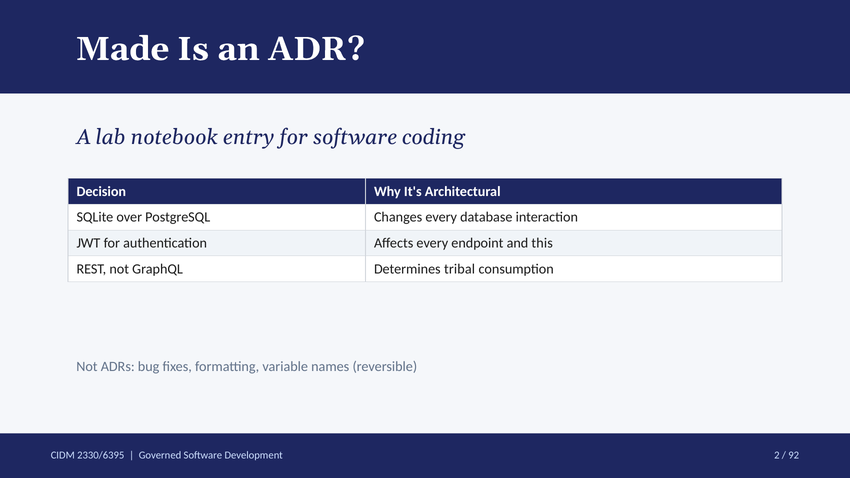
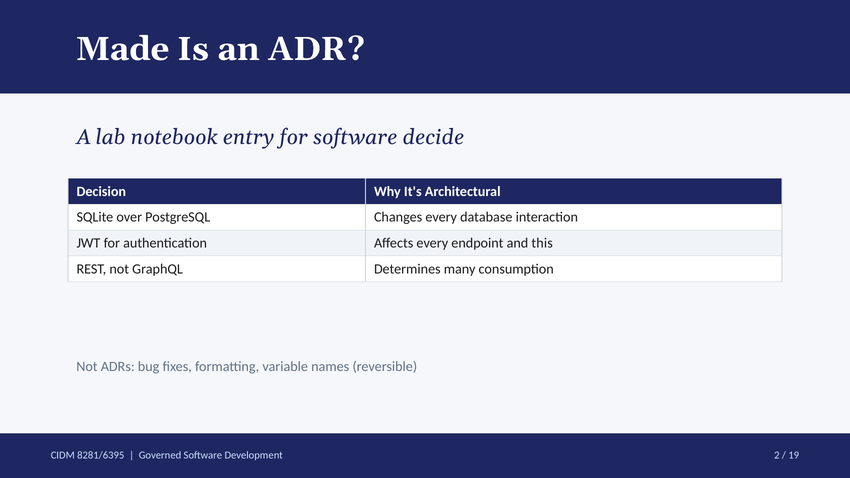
coding: coding -> decide
tribal: tribal -> many
2330/6395: 2330/6395 -> 8281/6395
92: 92 -> 19
